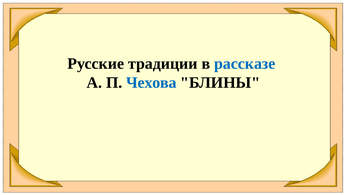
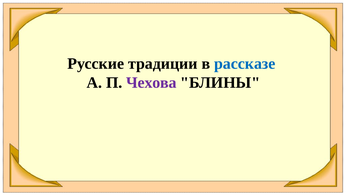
Чехова colour: blue -> purple
